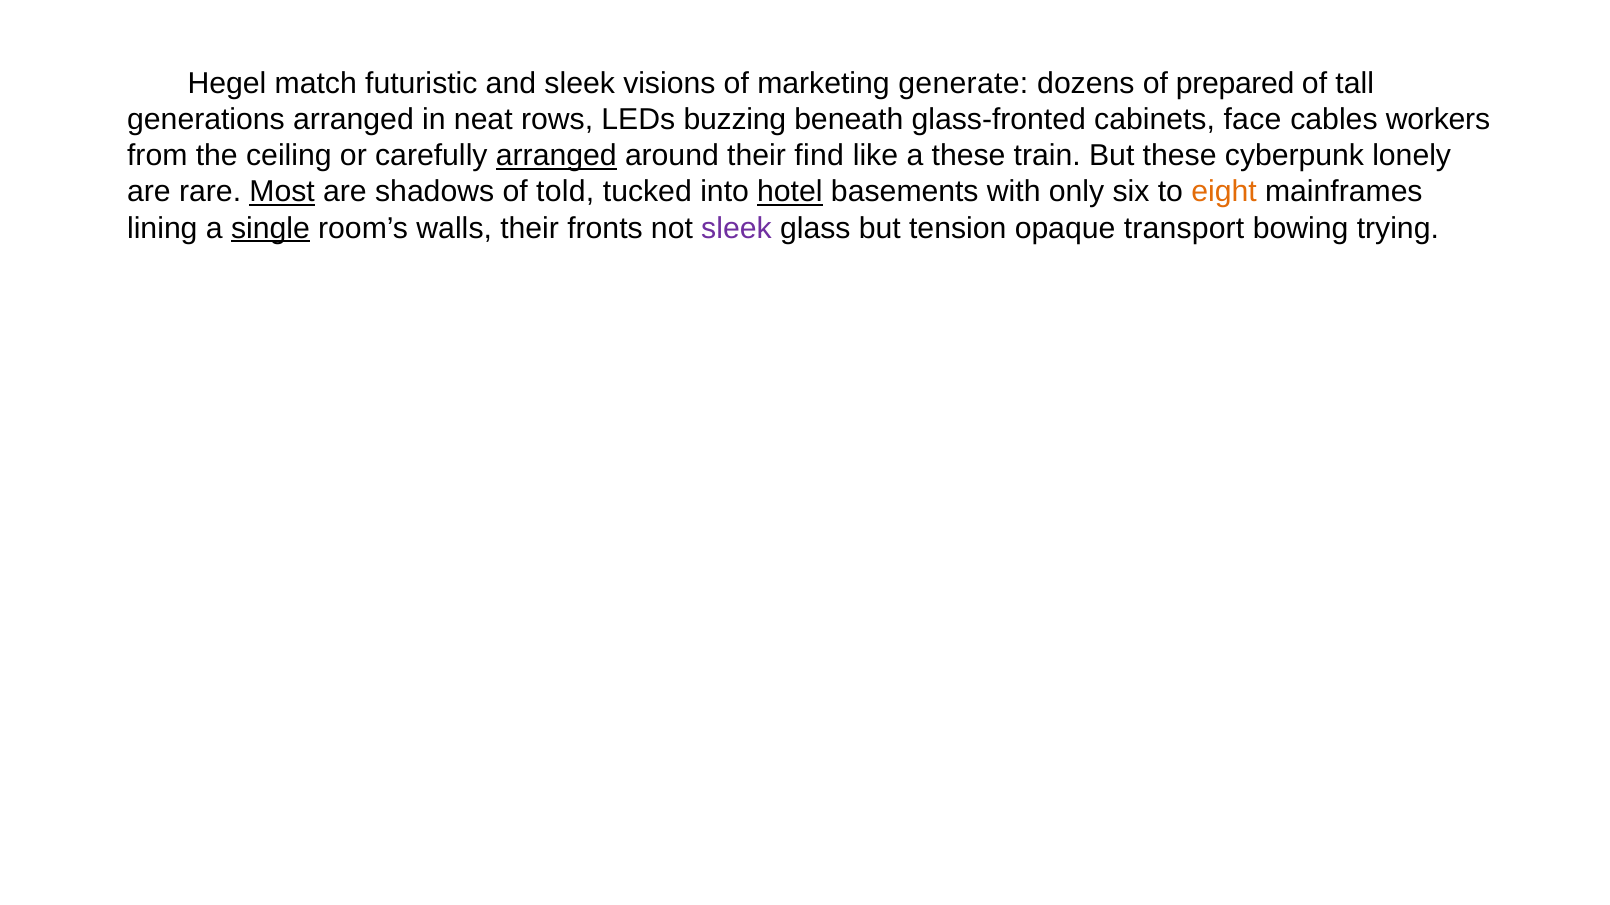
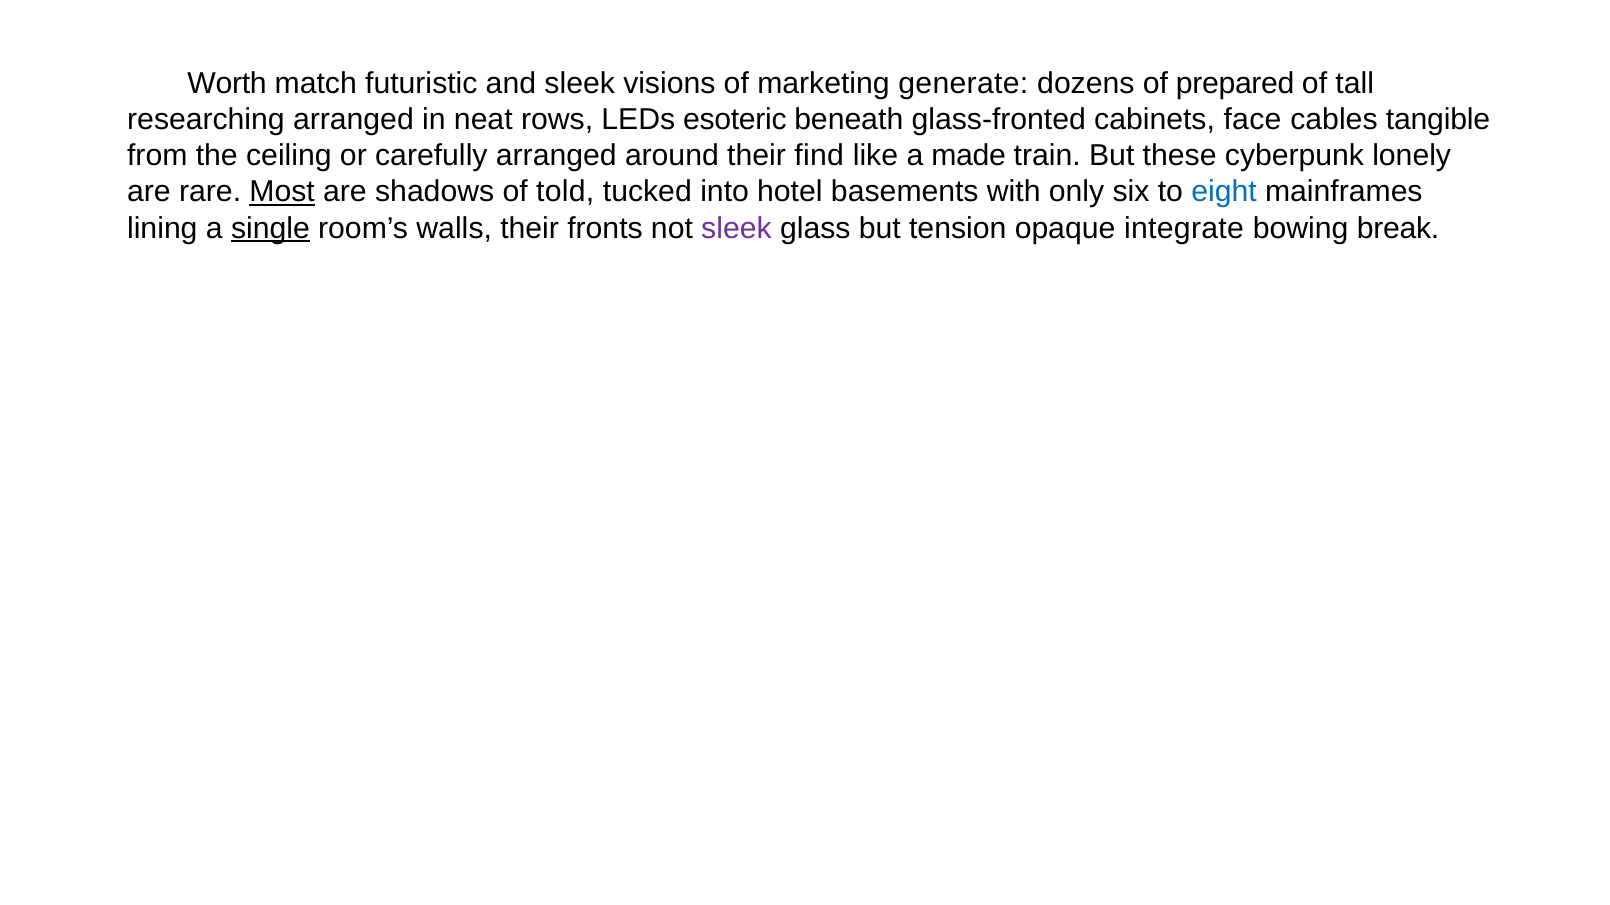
Hegel: Hegel -> Worth
generations: generations -> researching
buzzing: buzzing -> esoteric
workers: workers -> tangible
arranged at (556, 156) underline: present -> none
a these: these -> made
hotel underline: present -> none
eight colour: orange -> blue
transport: transport -> integrate
trying: trying -> break
